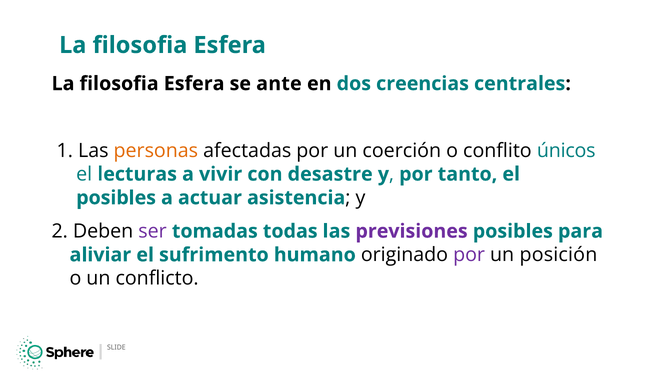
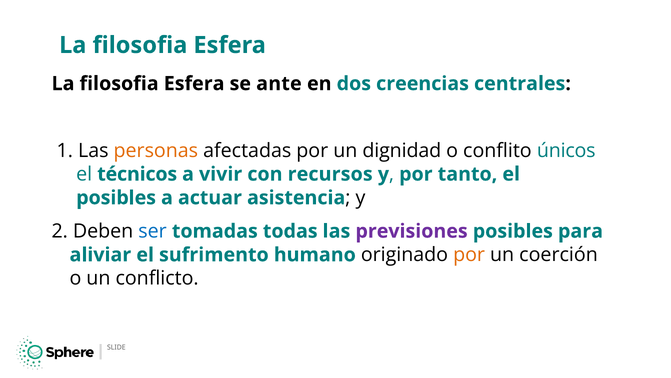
coerción: coerción -> dignidad
lecturas: lecturas -> técnicos
desastre: desastre -> recursos
ser colour: purple -> blue
por at (469, 254) colour: purple -> orange
posición: posición -> coerción
